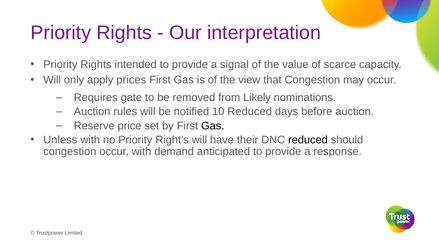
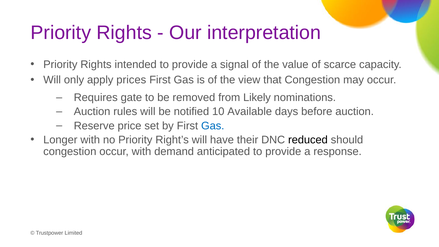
10 Reduced: Reduced -> Available
Gas at (213, 126) colour: black -> blue
Unless: Unless -> Longer
